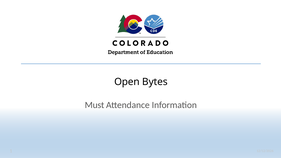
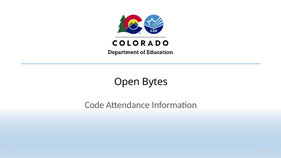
Must: Must -> Code
